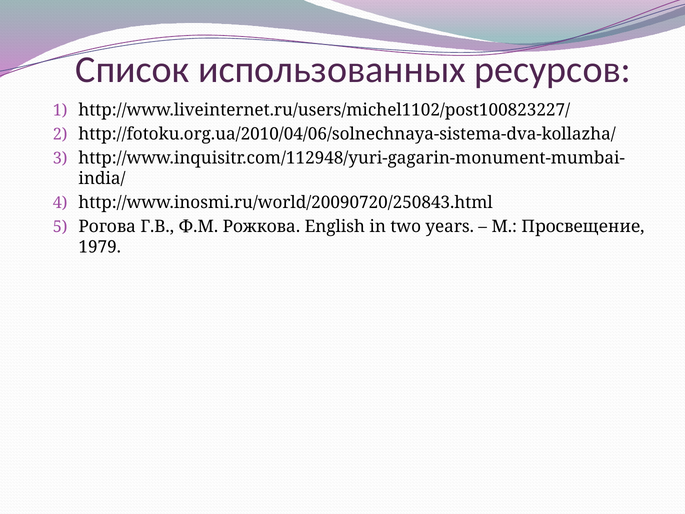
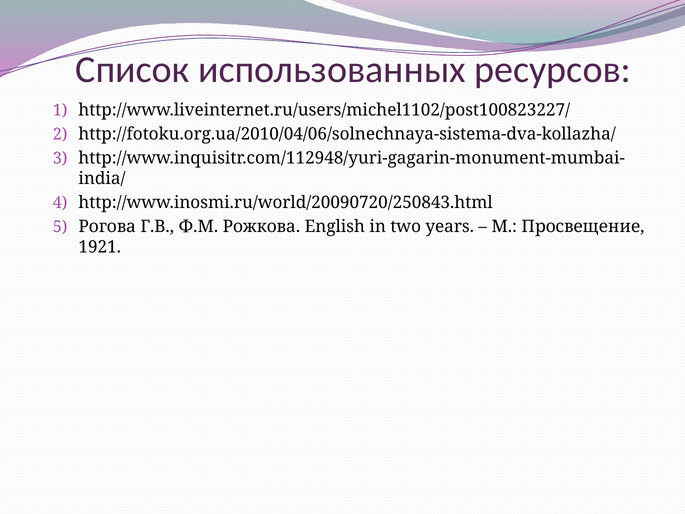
1979: 1979 -> 1921
